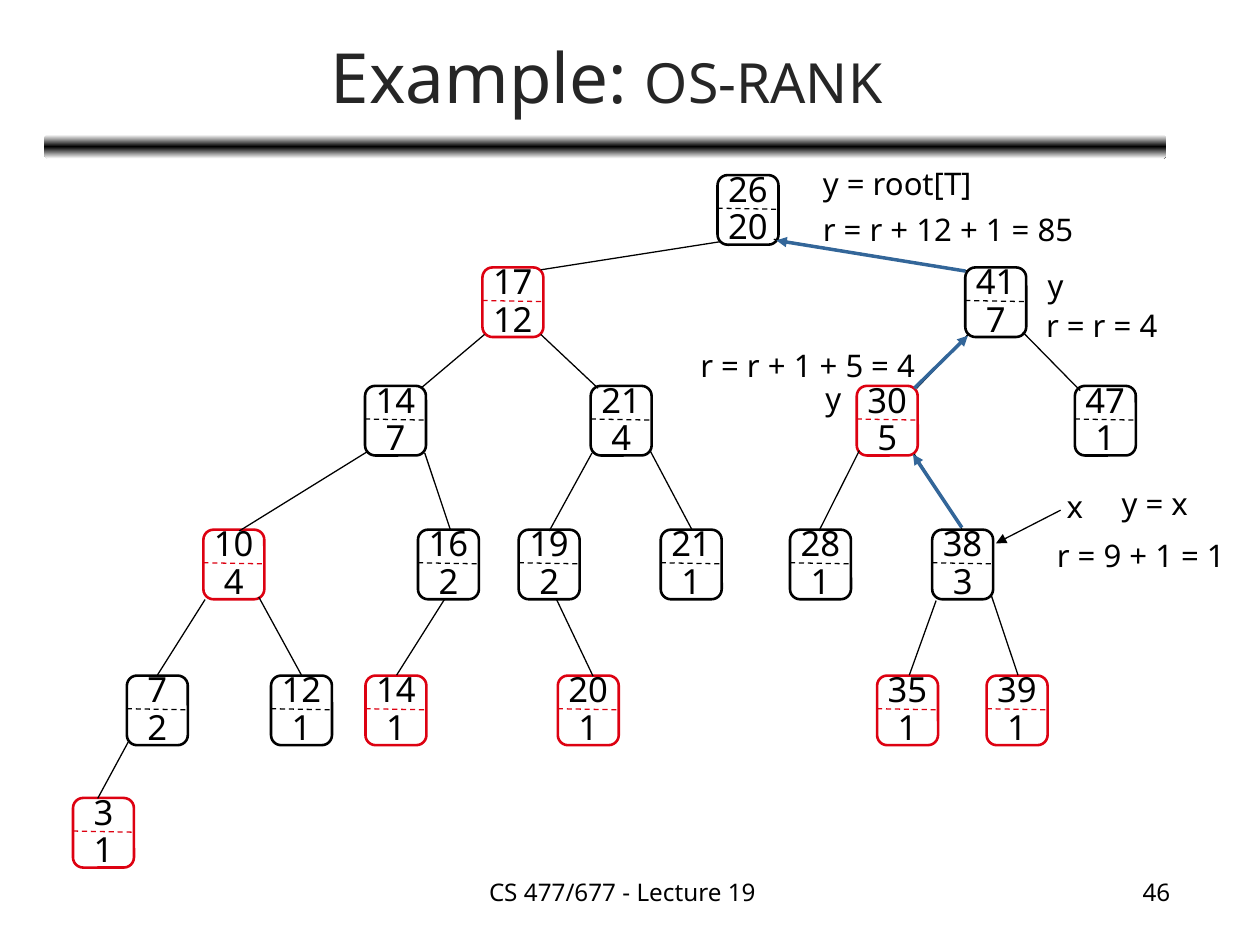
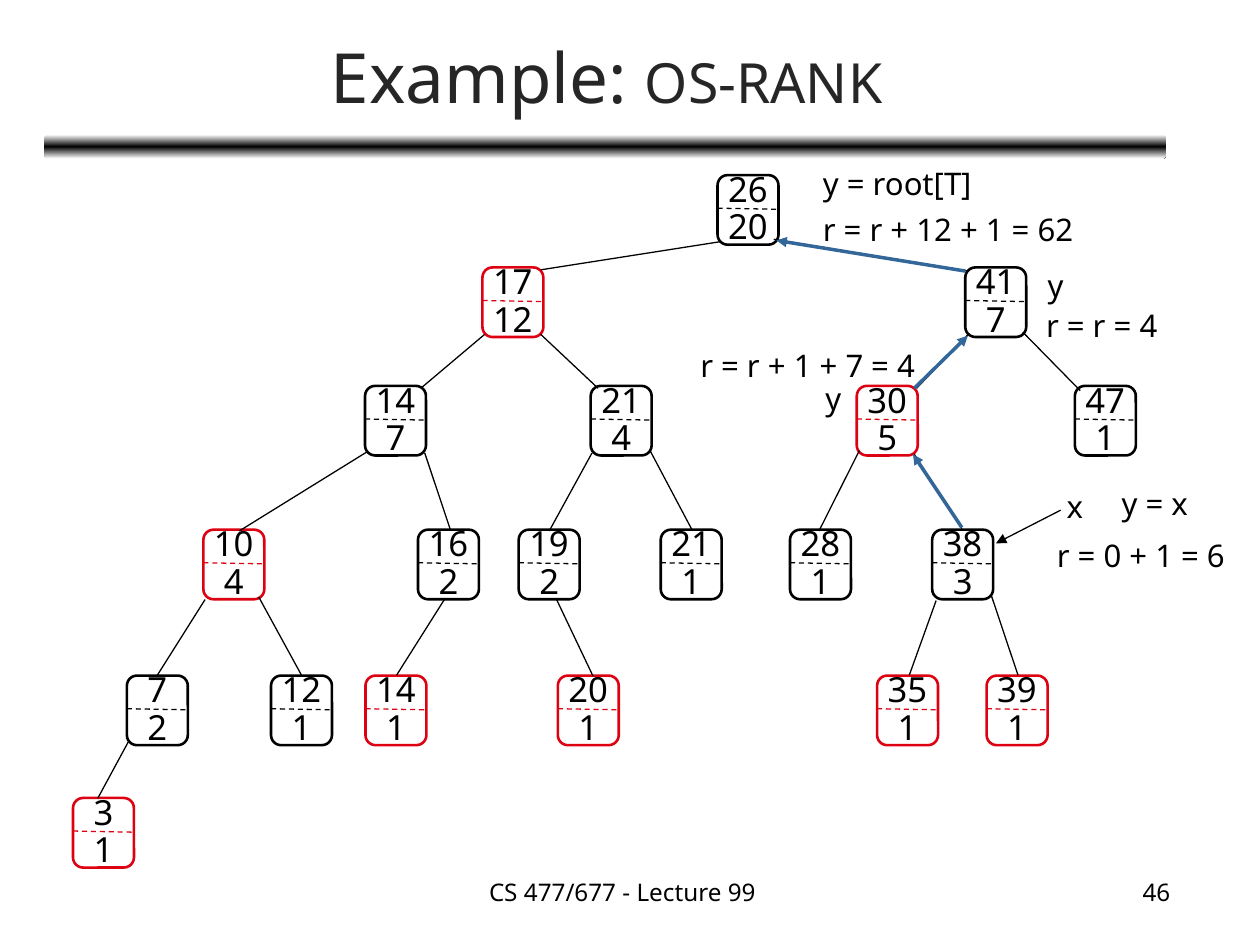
85: 85 -> 62
5 at (854, 367): 5 -> 7
9: 9 -> 0
1 at (1216, 557): 1 -> 6
Lecture 19: 19 -> 99
